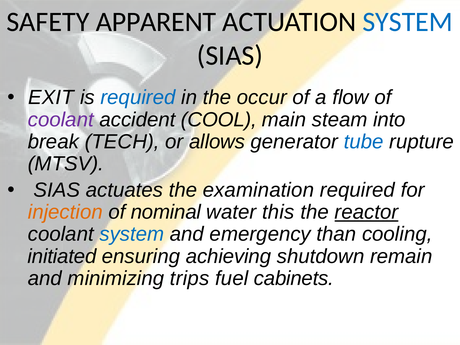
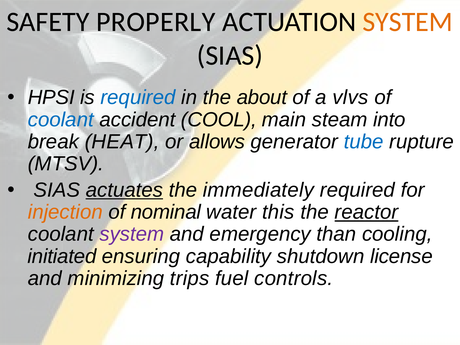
APPARENT: APPARENT -> PROPERLY
SYSTEM at (408, 22) colour: blue -> orange
EXIT: EXIT -> HPSI
occur: occur -> about
flow: flow -> vlvs
coolant at (61, 120) colour: purple -> blue
TECH: TECH -> HEAT
actuates underline: none -> present
examination: examination -> immediately
system at (132, 234) colour: blue -> purple
achieving: achieving -> capability
remain: remain -> license
cabinets: cabinets -> controls
